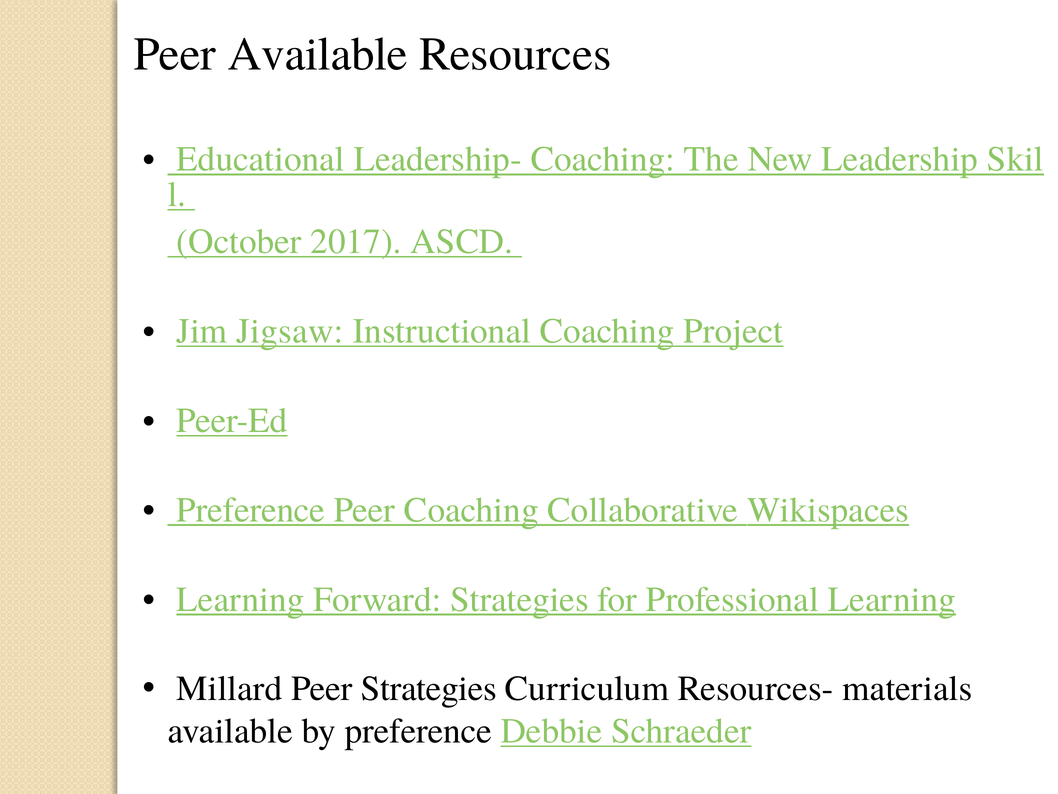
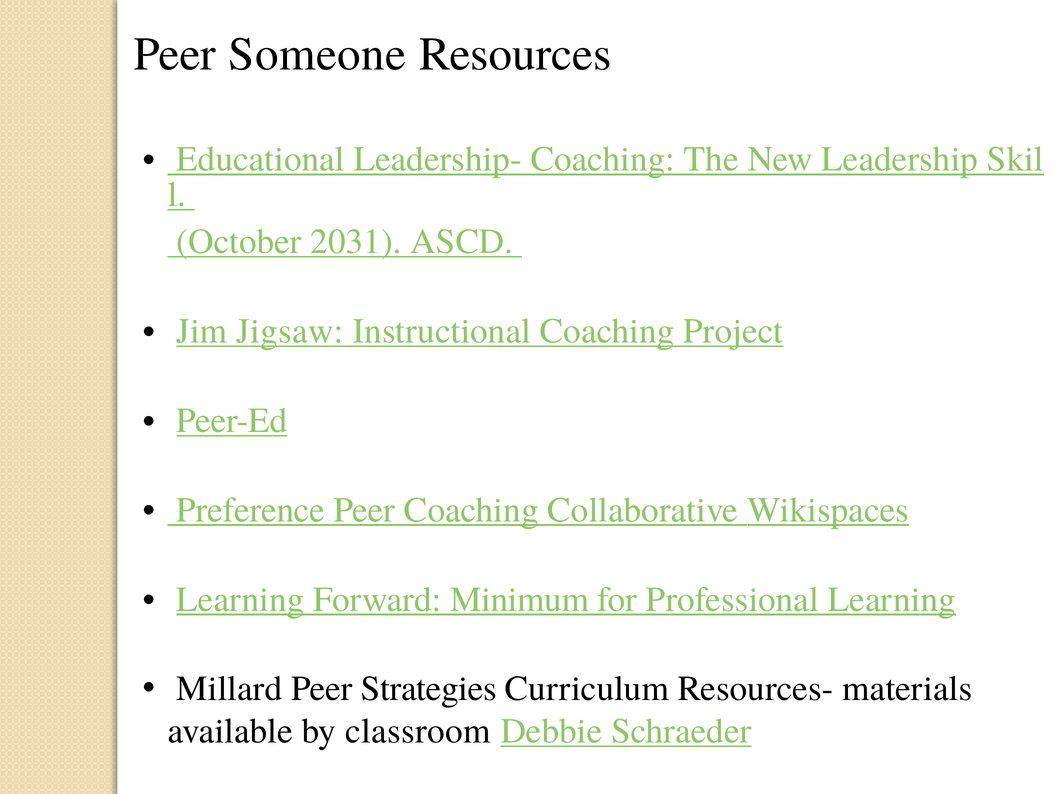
Peer Available: Available -> Someone
2017: 2017 -> 2031
Forward Strategies: Strategies -> Minimum
by preference: preference -> classroom
